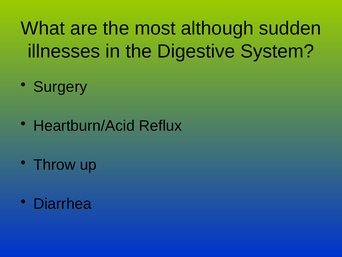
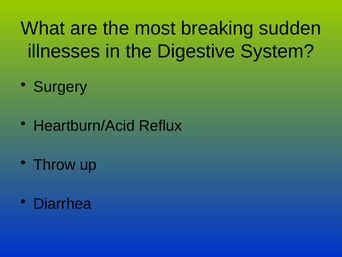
although: although -> breaking
